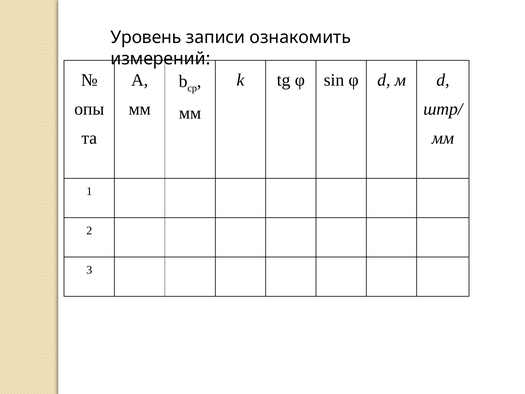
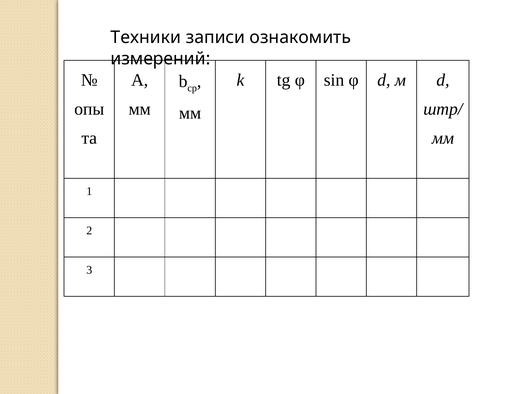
Уровень: Уровень -> Техники
